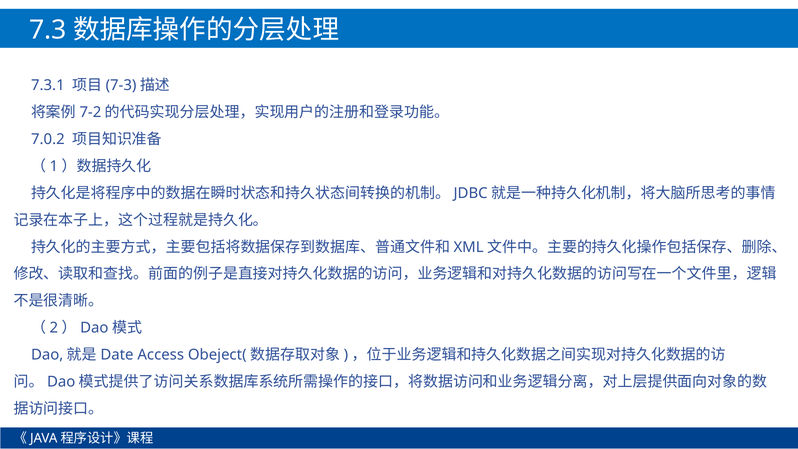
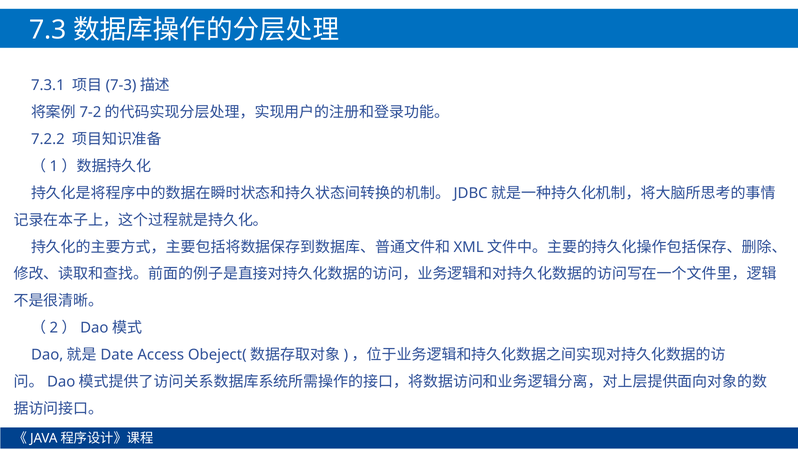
7.0.2: 7.0.2 -> 7.2.2
